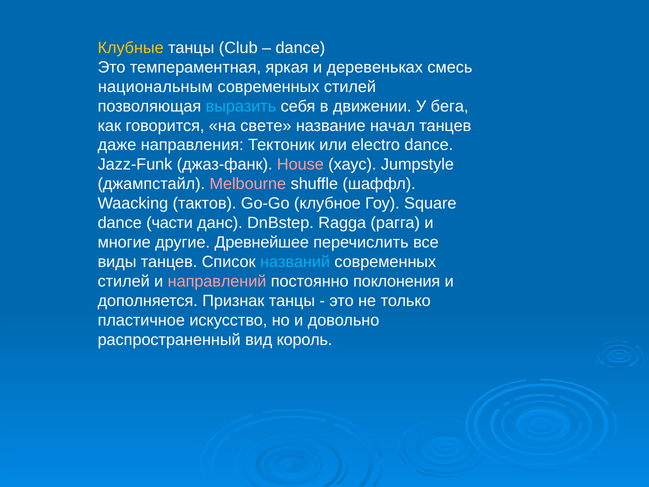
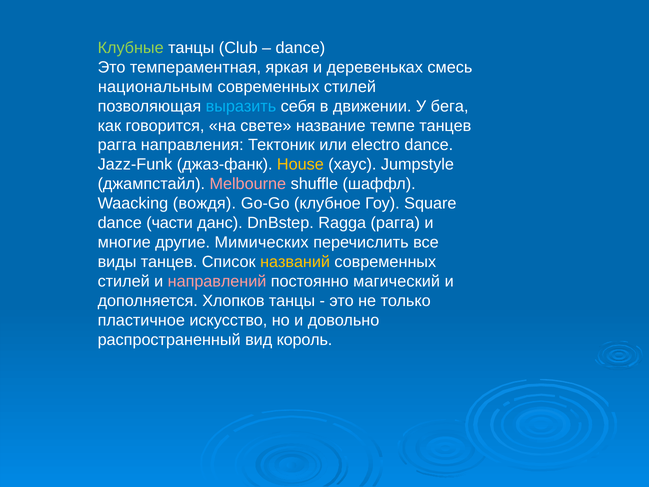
Клубные colour: yellow -> light green
начал: начал -> темпе
даже at (117, 145): даже -> рагга
House colour: pink -> yellow
тактов: тактов -> вождя
Древнейшее: Древнейшее -> Мимических
названий colour: light blue -> yellow
поклонения: поклонения -> магический
Признак: Признак -> Хлопков
